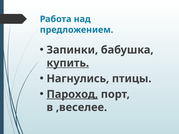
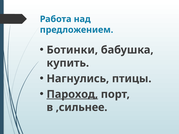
Запинки: Запинки -> Ботинки
купить underline: present -> none
,веселее: ,веселее -> ,сильнее
